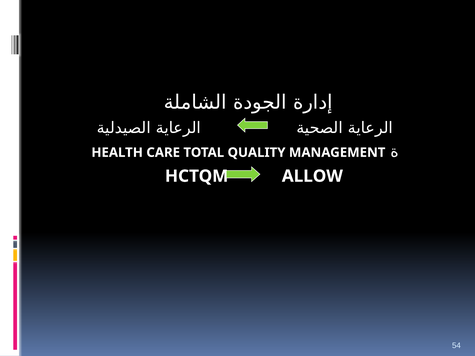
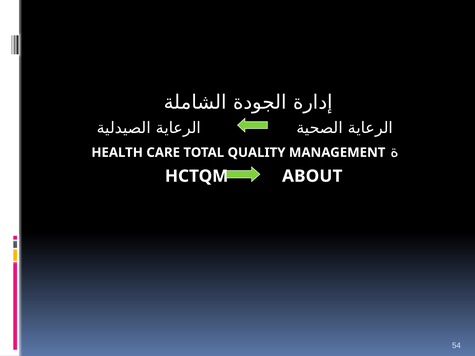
ALLOW: ALLOW -> ABOUT
